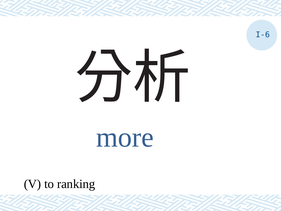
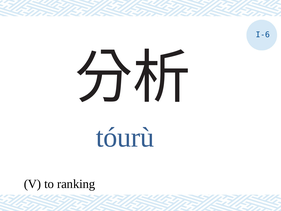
more: more -> tóurù
